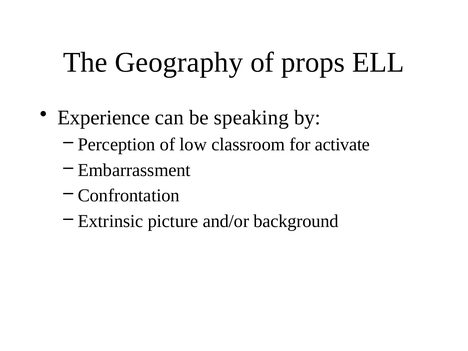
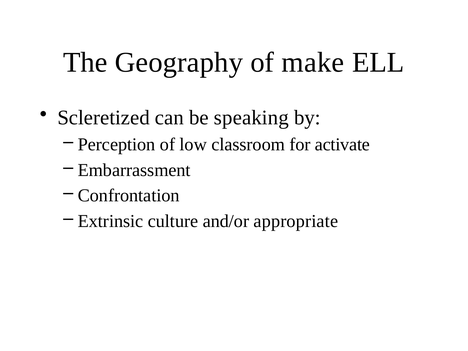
props: props -> make
Experience: Experience -> Scleretized
picture: picture -> culture
background: background -> appropriate
